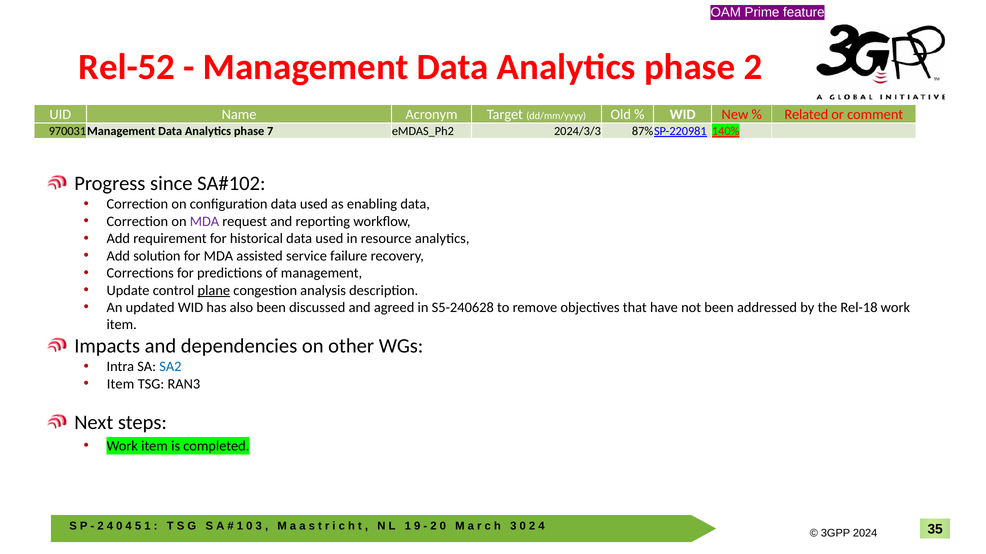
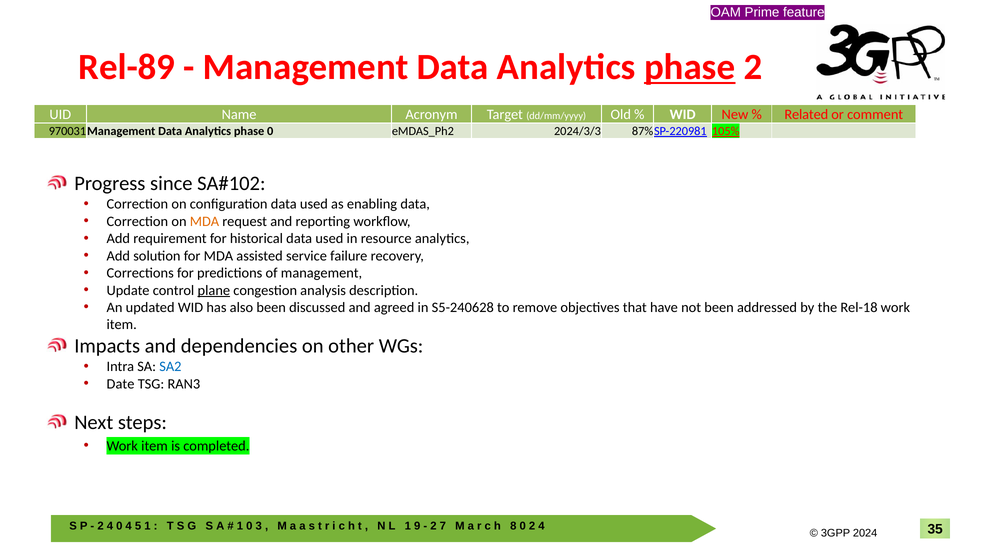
Rel-52: Rel-52 -> Rel-89
phase at (690, 67) underline: none -> present
phase 7: 7 -> 0
140%: 140% -> 105%
MDA at (205, 222) colour: purple -> orange
Item at (120, 384): Item -> Date
2 0: 0 -> 7
3 at (513, 527): 3 -> 8
